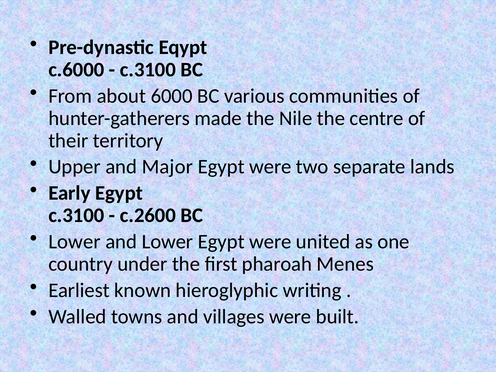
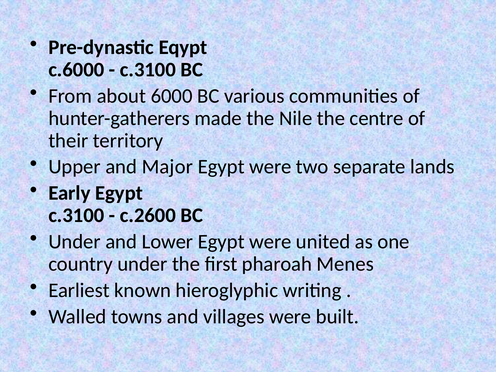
Lower at (74, 242): Lower -> Under
